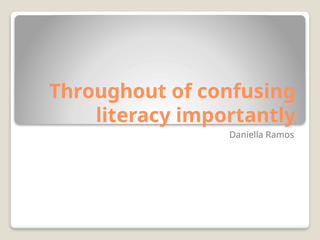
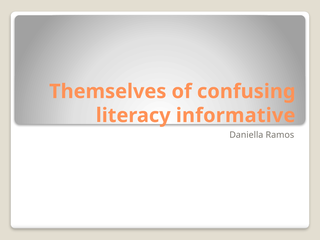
Throughout: Throughout -> Themselves
importantly: importantly -> informative
